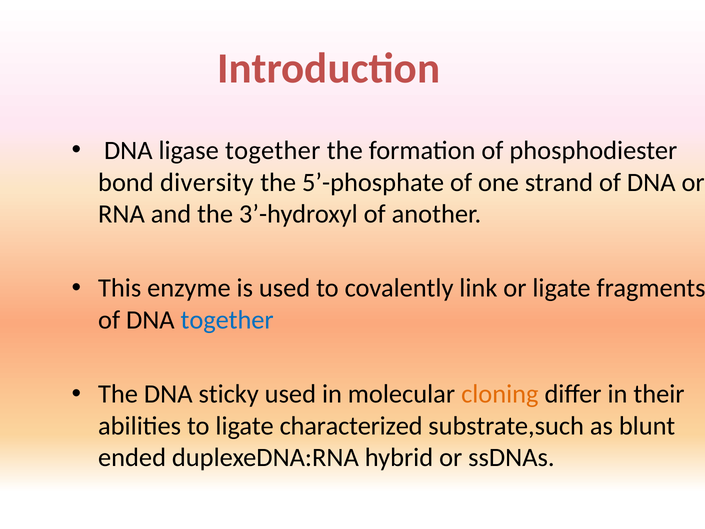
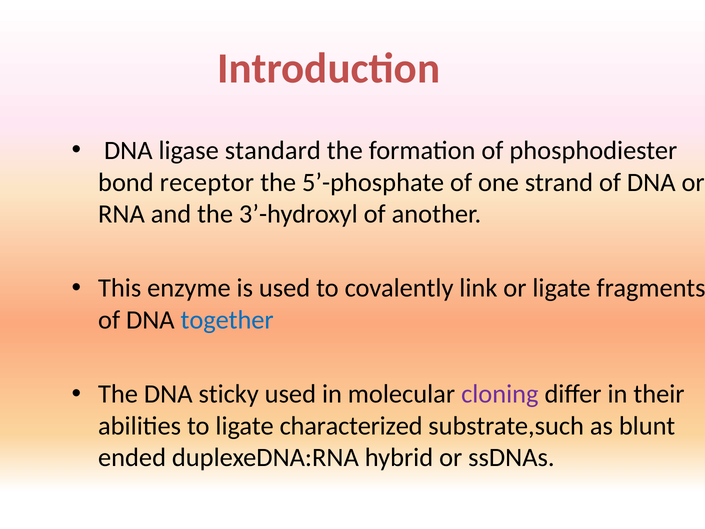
ligase together: together -> standard
diversity: diversity -> receptor
cloning colour: orange -> purple
